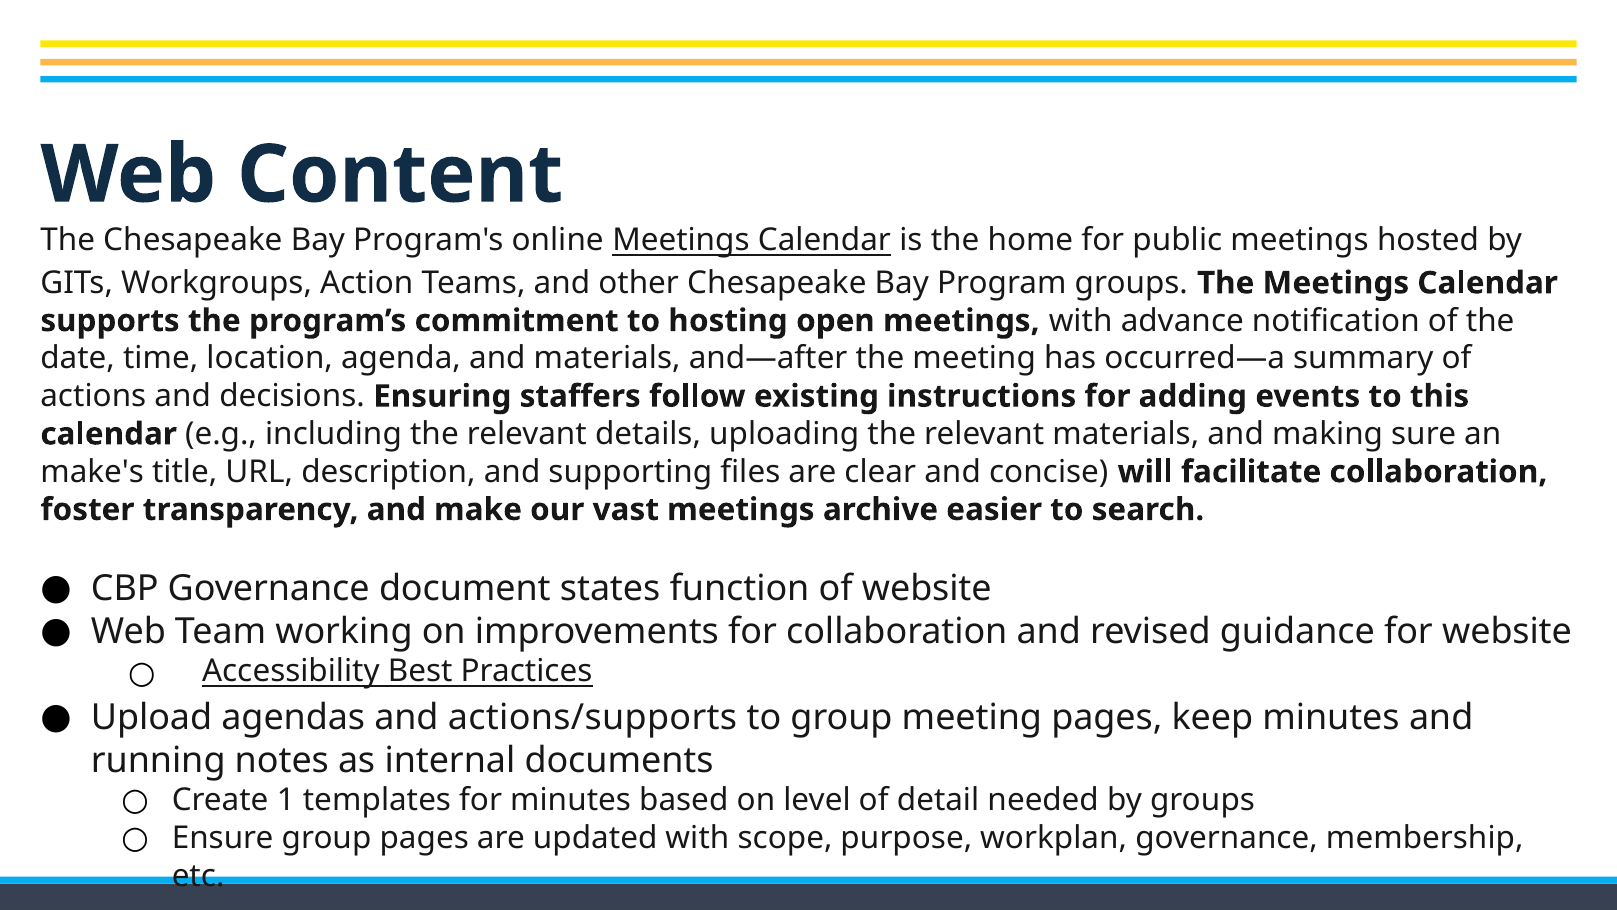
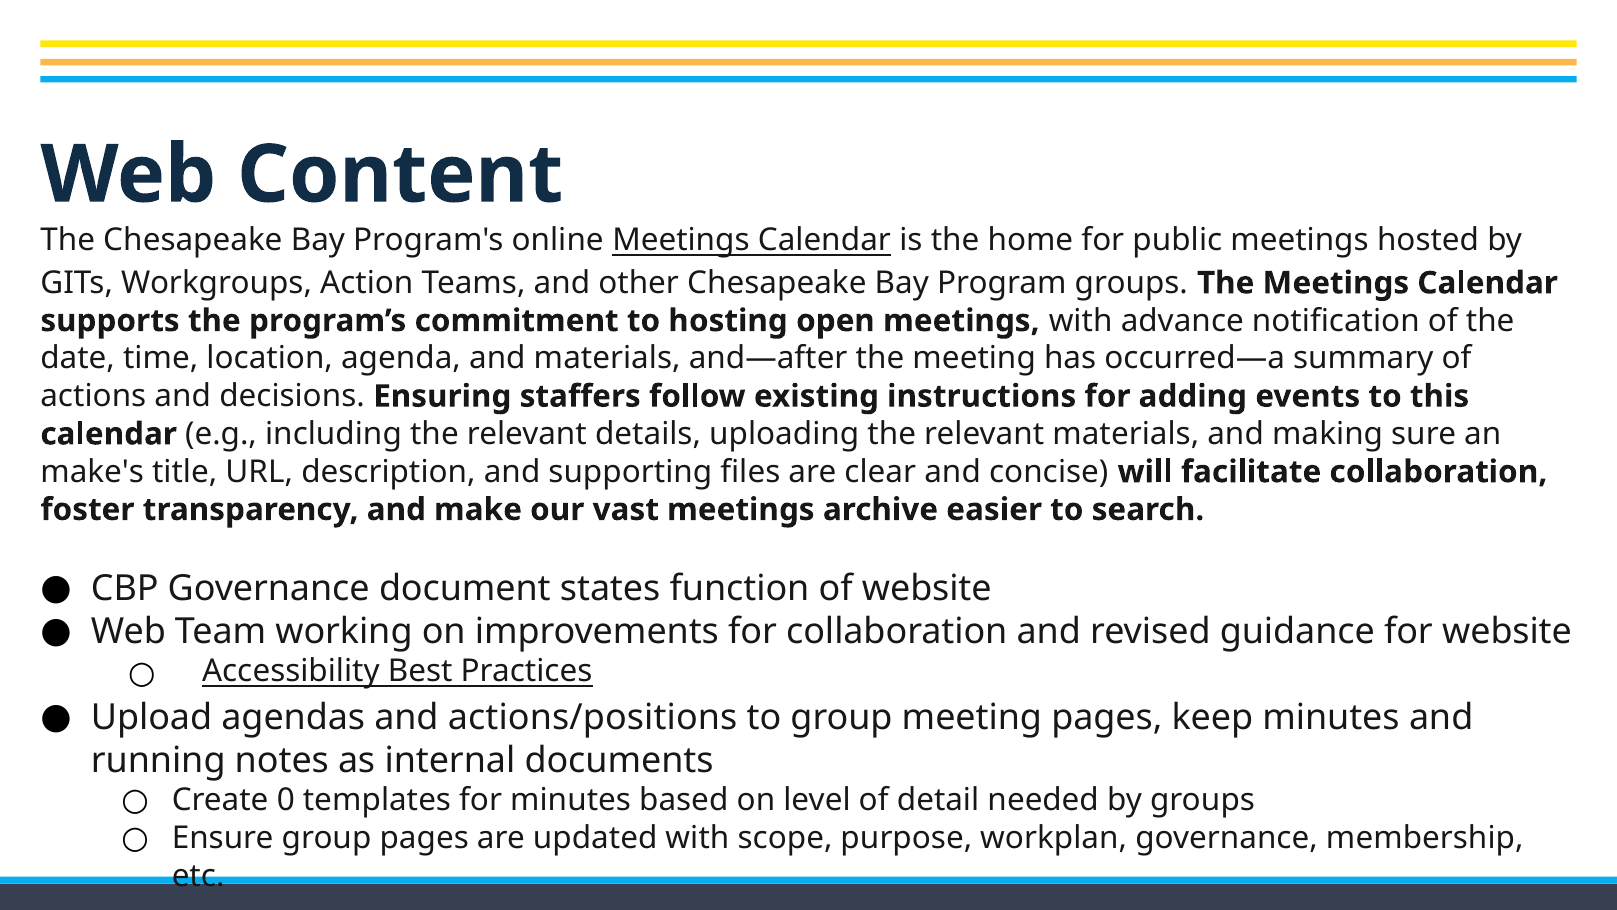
actions/supports: actions/supports -> actions/positions
1: 1 -> 0
